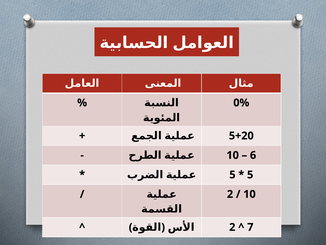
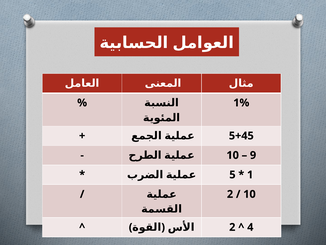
0%: 0% -> 1%
5+20: 5+20 -> 5+45
6: 6 -> 9
5 at (250, 174): 5 -> 1
7: 7 -> 4
